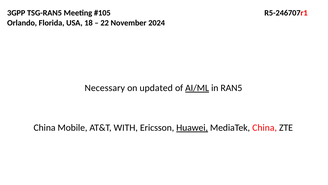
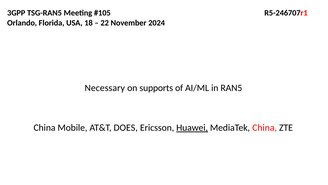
updated: updated -> supports
AI/ML underline: present -> none
WITH: WITH -> DOES
